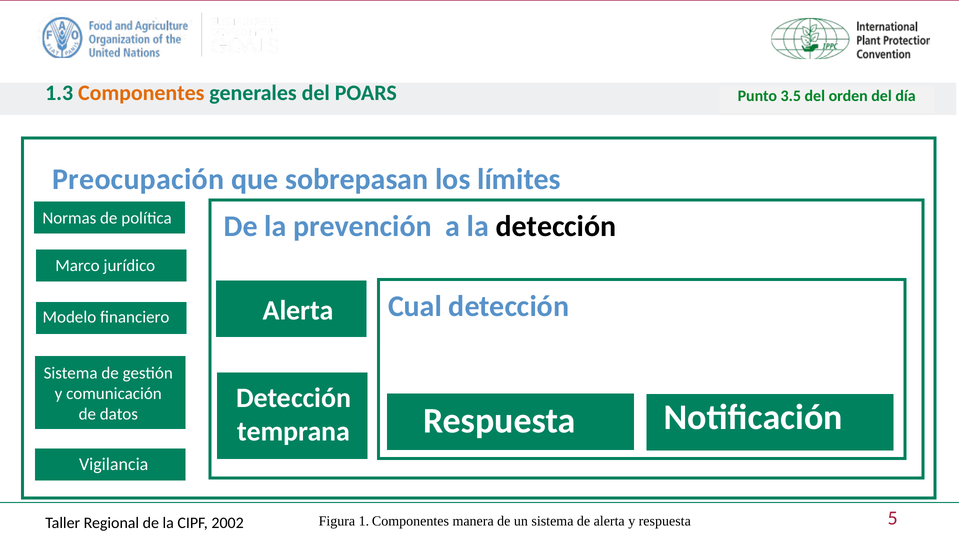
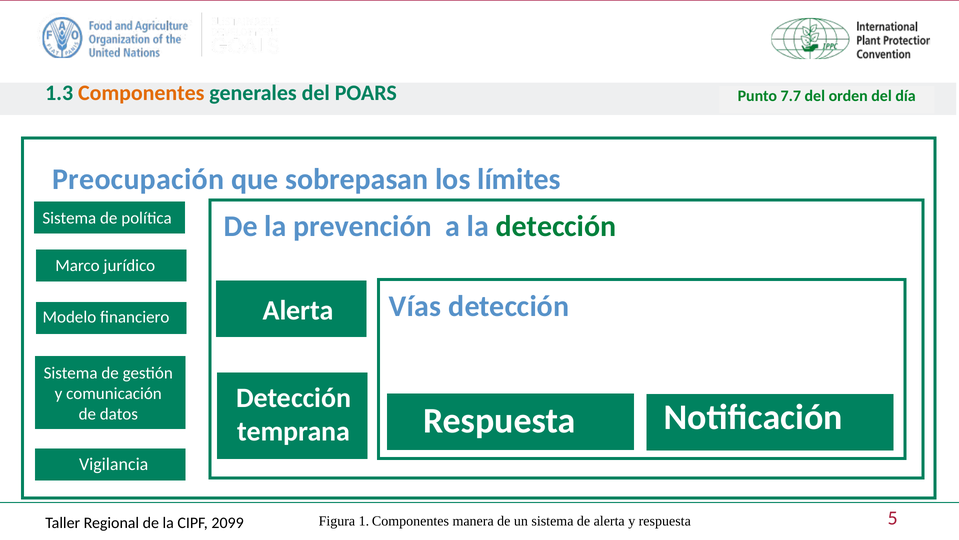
3.5: 3.5 -> 7.7
Normas at (69, 218): Normas -> Sistema
detección at (556, 226) colour: black -> green
Cual: Cual -> Vías
2002: 2002 -> 2099
